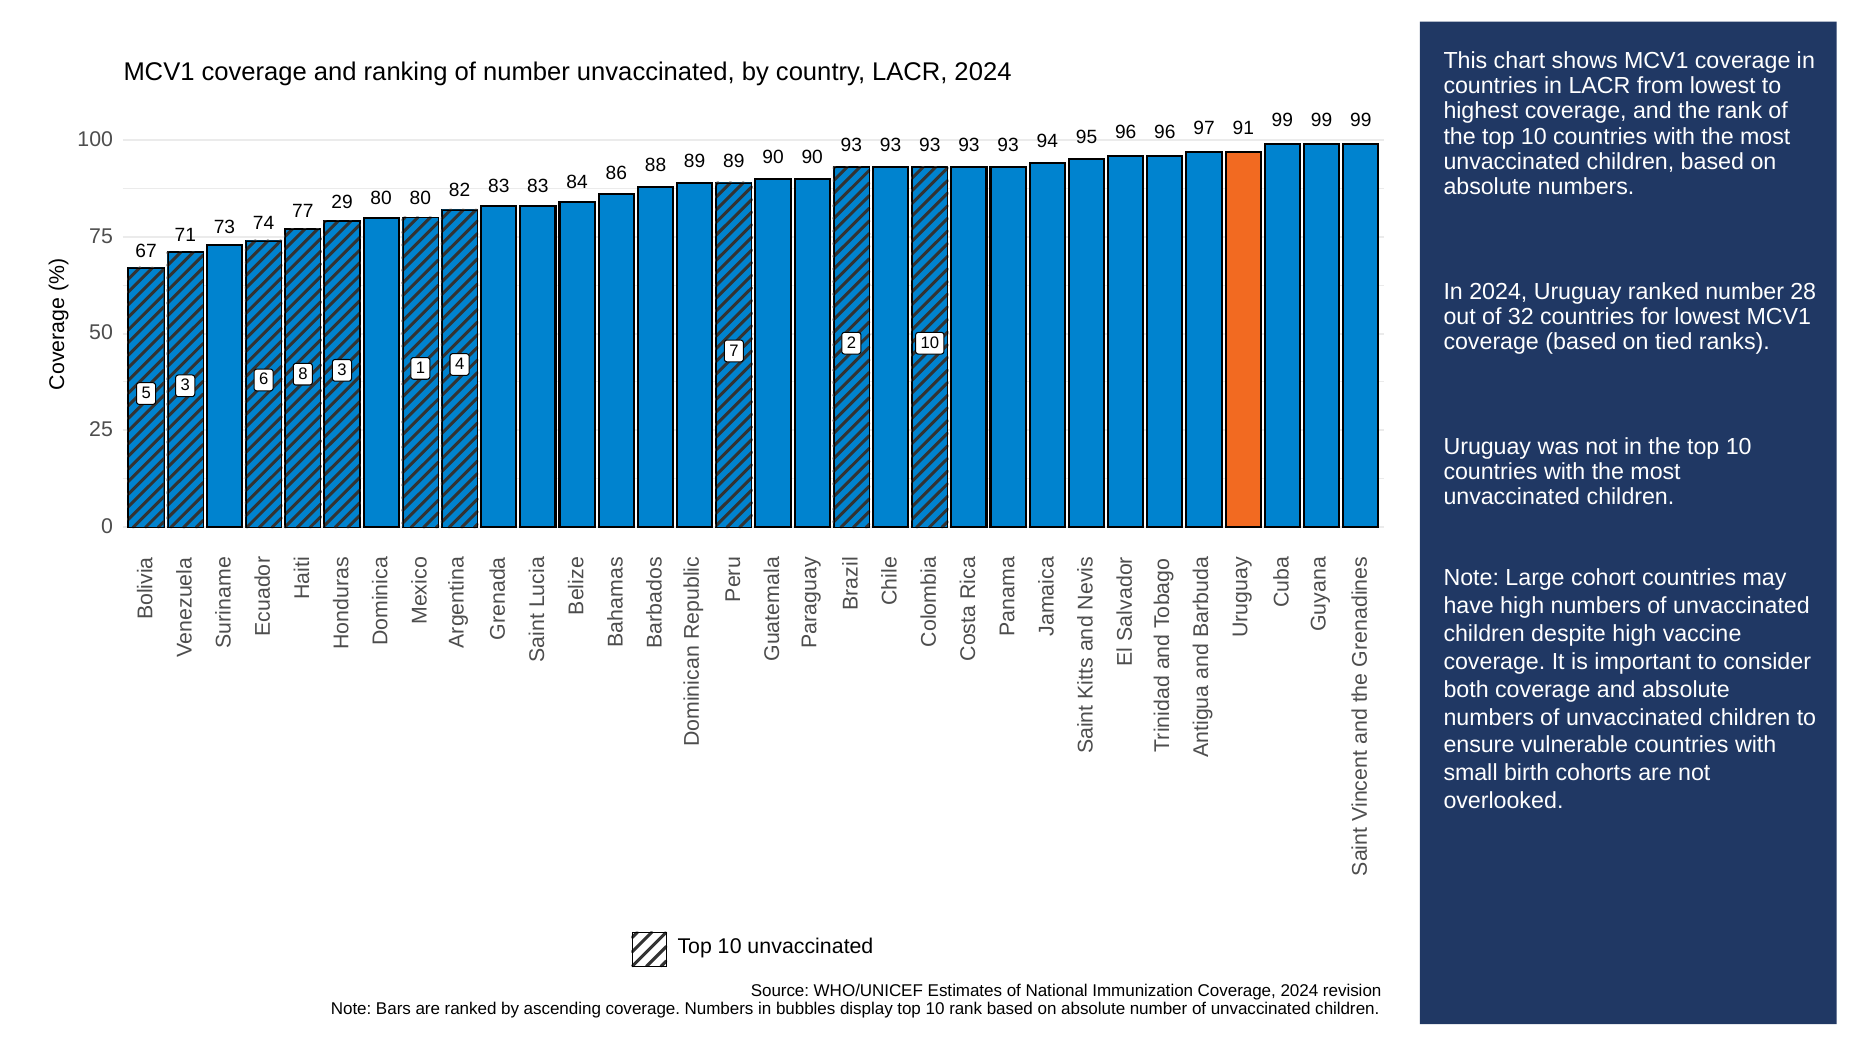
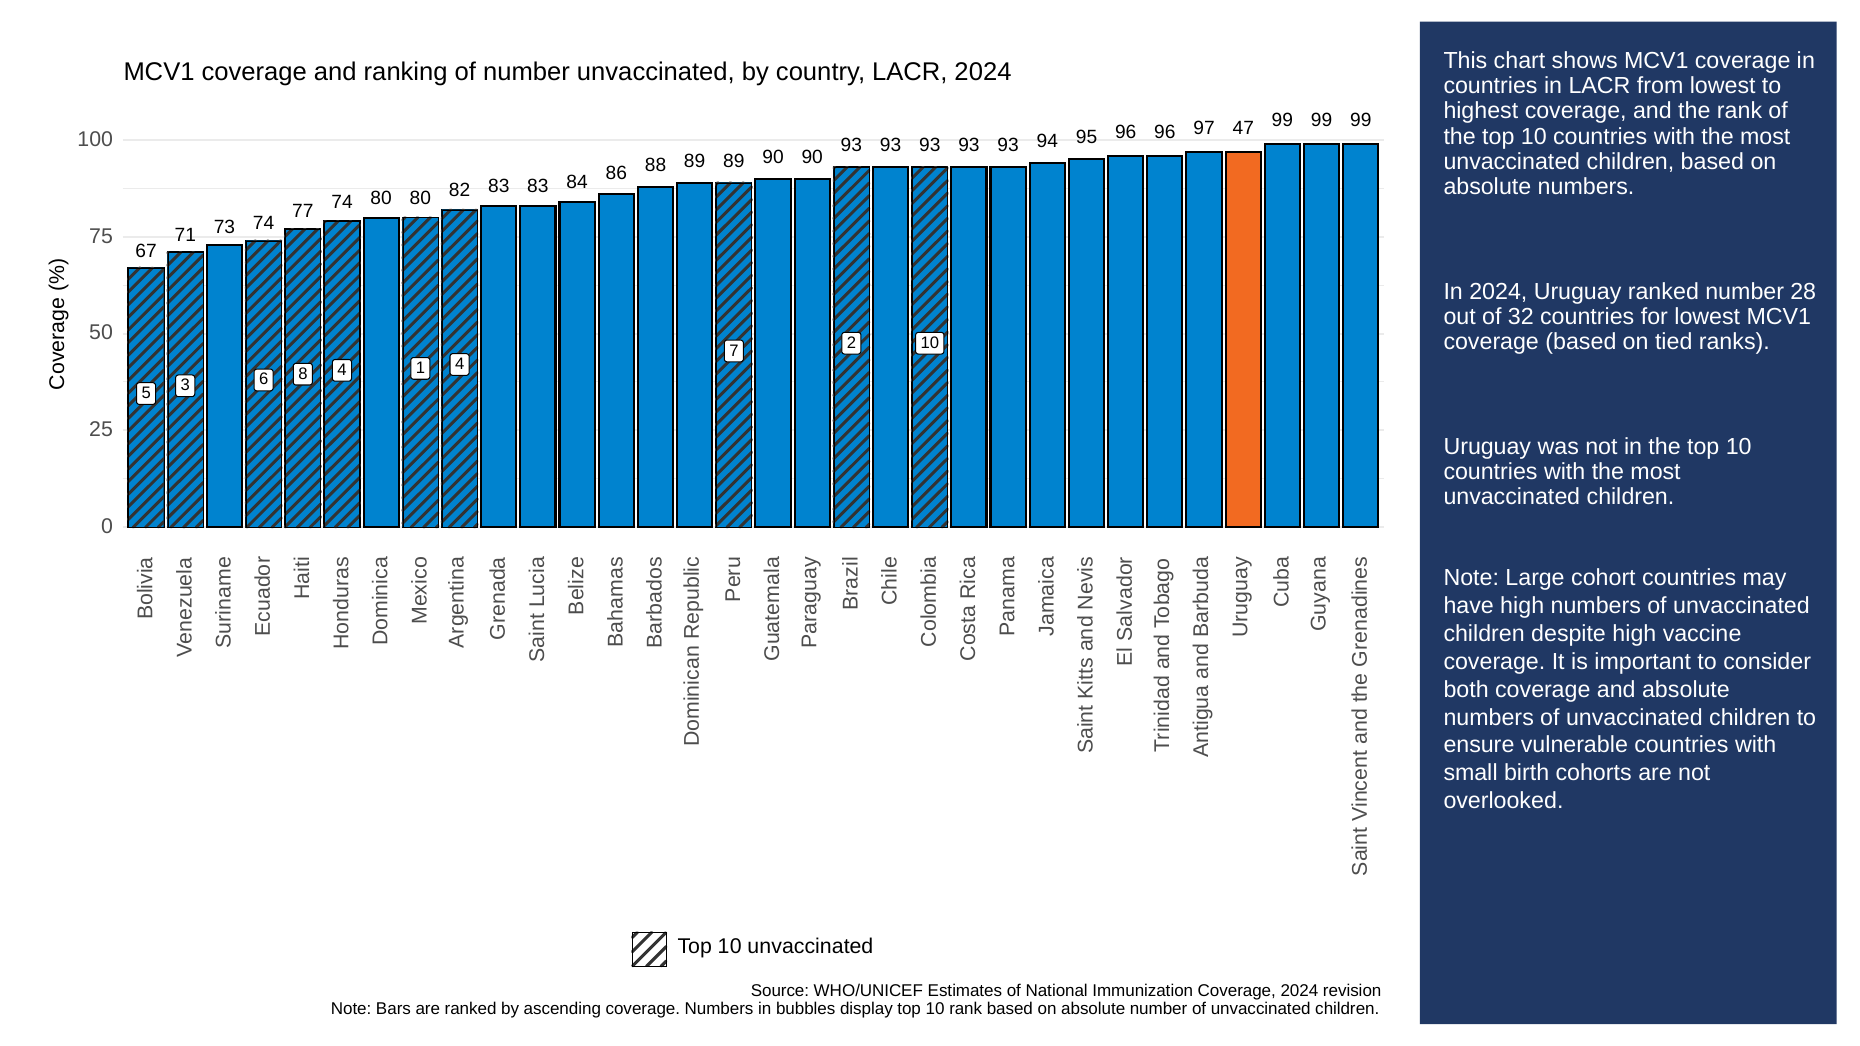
91: 91 -> 47
77 29: 29 -> 74
8 3: 3 -> 4
